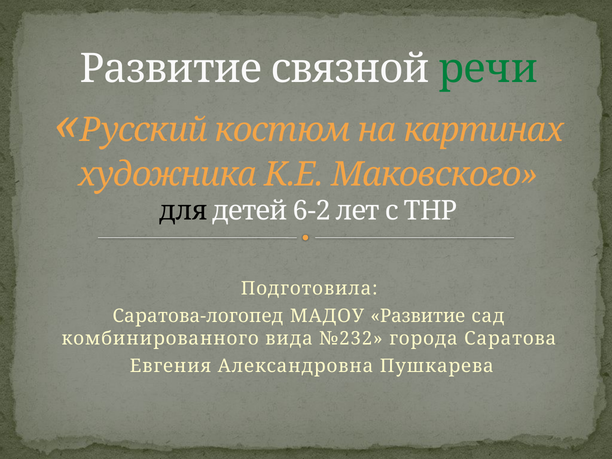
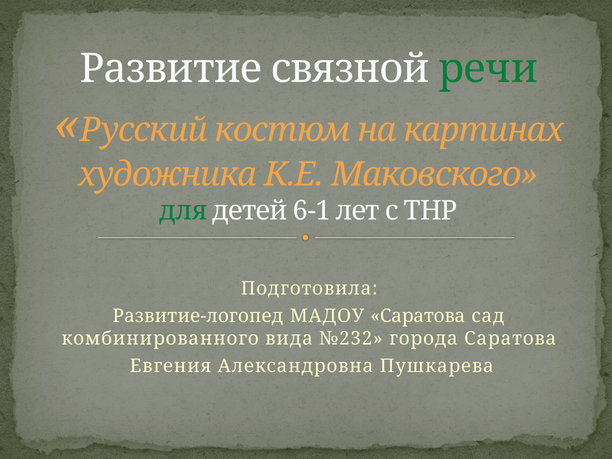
для colour: black -> green
6-2: 6-2 -> 6-1
Саратова-логопед: Саратова-логопед -> Развитие-логопед
МАДОУ Развитие: Развитие -> Саратова
